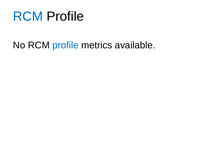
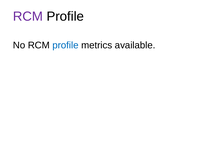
RCM at (28, 16) colour: blue -> purple
